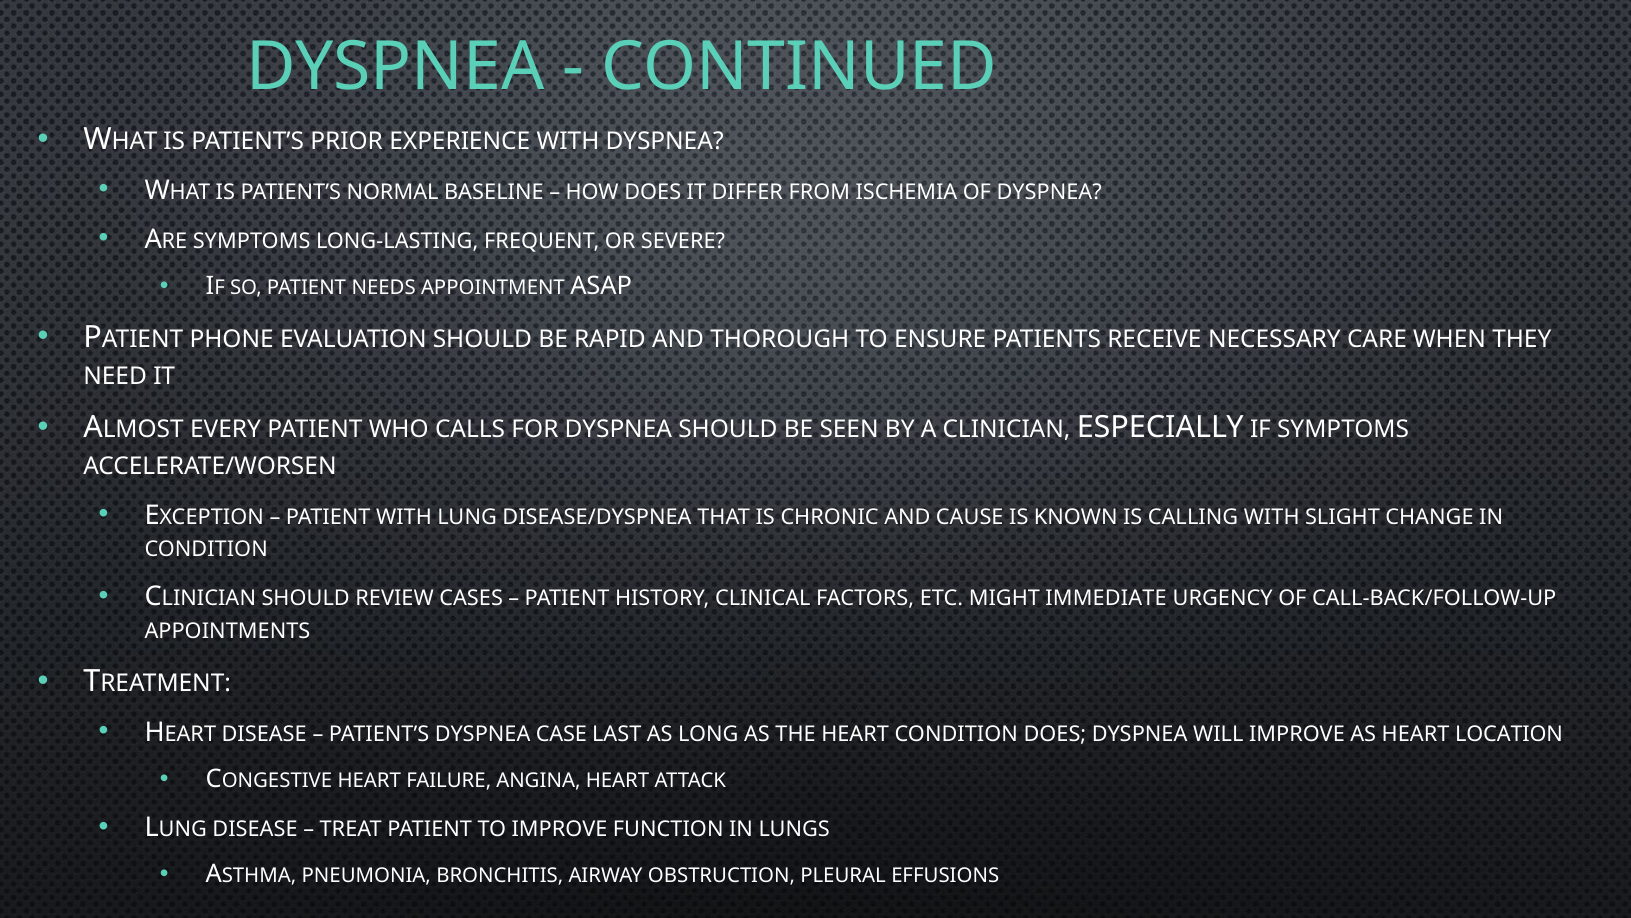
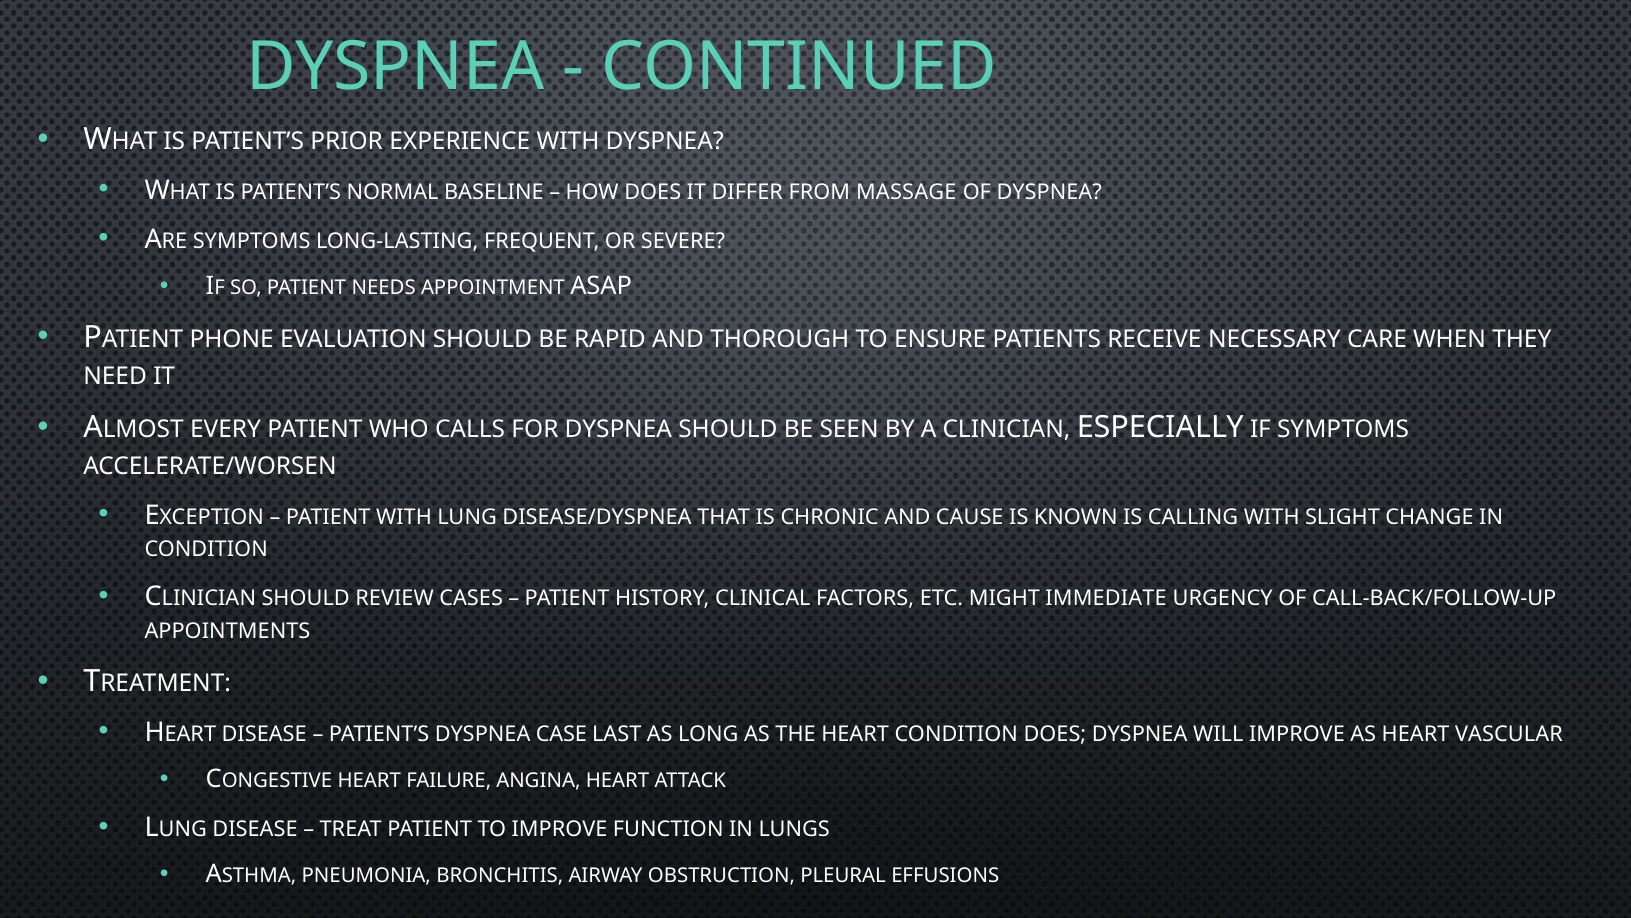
ISCHEMIA: ISCHEMIA -> MASSAGE
LOCATION: LOCATION -> VASCULAR
